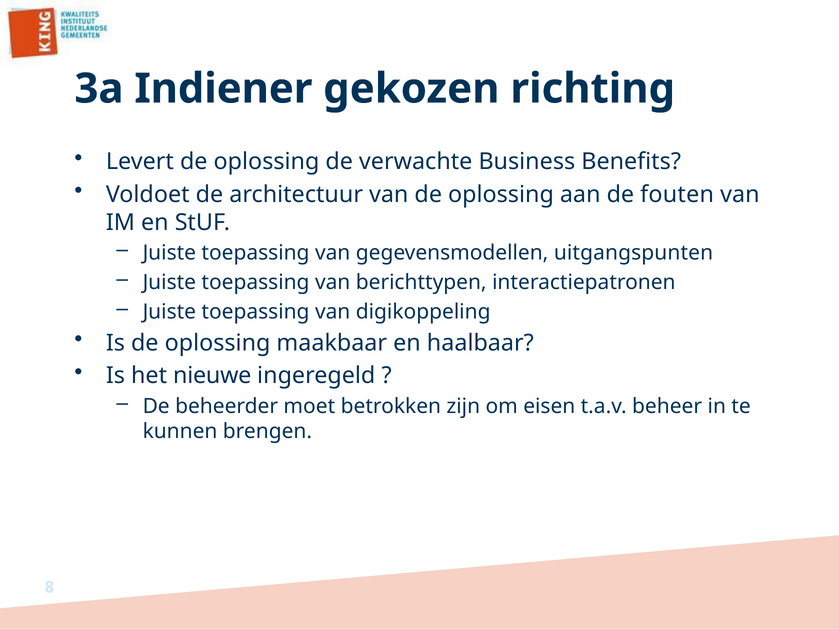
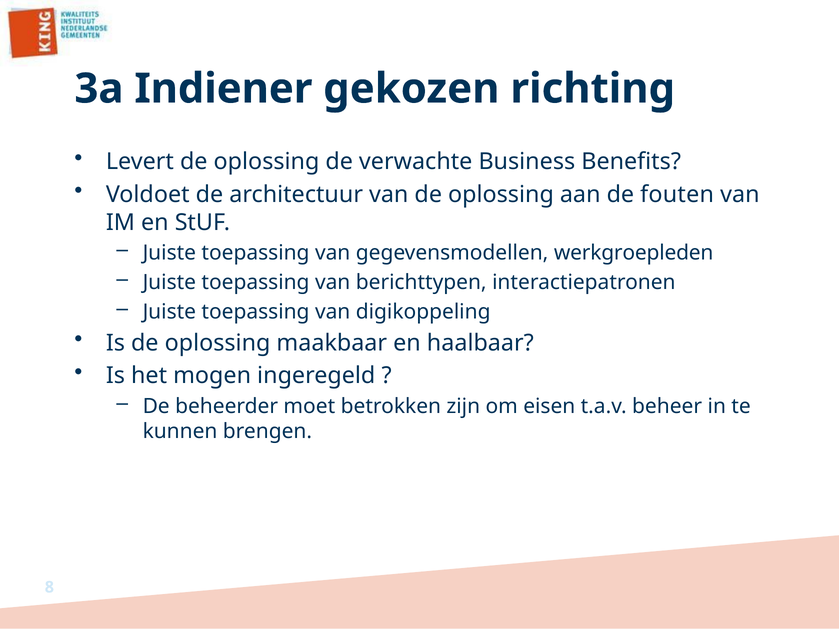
uitgangspunten: uitgangspunten -> werkgroepleden
nieuwe: nieuwe -> mogen
